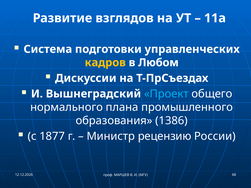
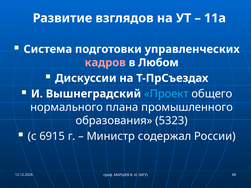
кадров colour: yellow -> pink
1386: 1386 -> 5323
1877: 1877 -> 6915
рецензию: рецензию -> содержал
